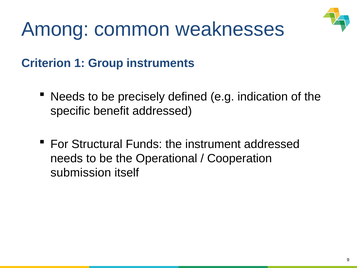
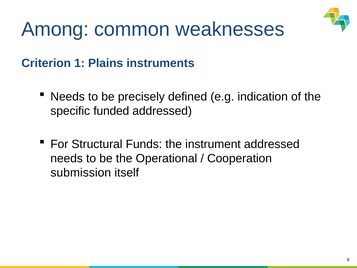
Group: Group -> Plains
benefit: benefit -> funded
